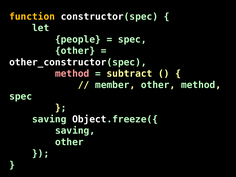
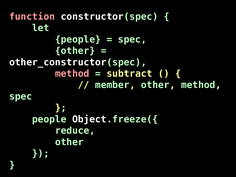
function colour: yellow -> pink
saving at (49, 119): saving -> people
saving at (75, 131): saving -> reduce
